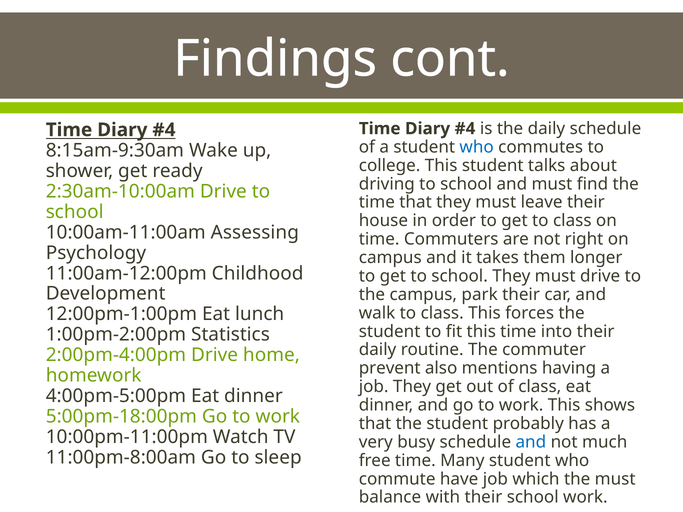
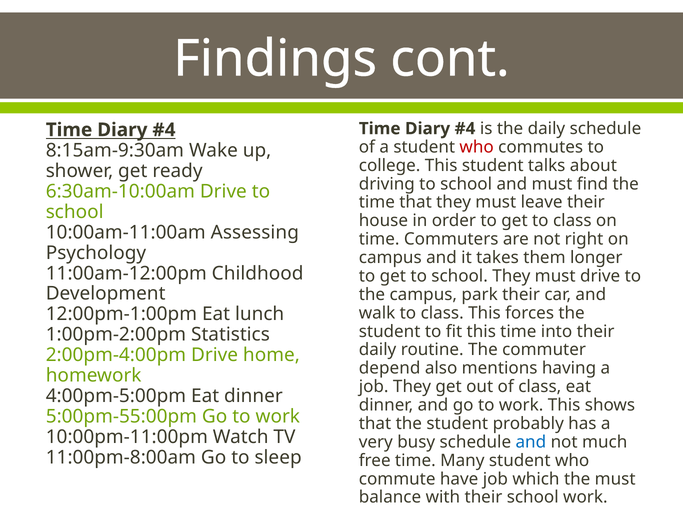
who at (477, 147) colour: blue -> red
2:30am-10:00am: 2:30am-10:00am -> 6:30am-10:00am
prevent: prevent -> depend
5:00pm-18:00pm: 5:00pm-18:00pm -> 5:00pm-55:00pm
